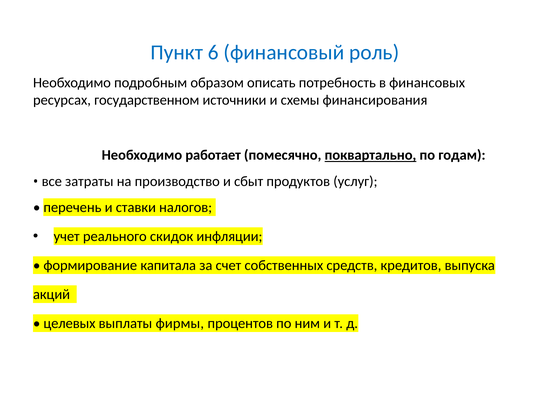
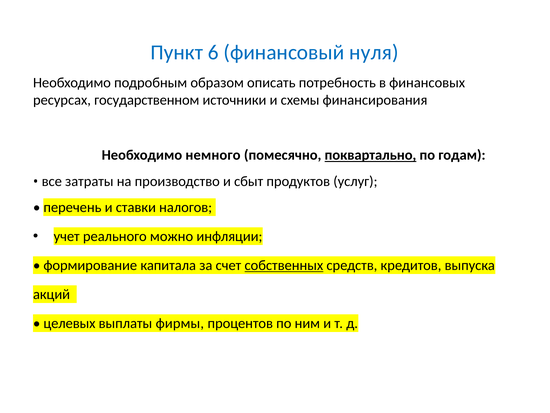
роль: роль -> нуля
работает: работает -> немного
скидок: скидок -> можно
собственных underline: none -> present
